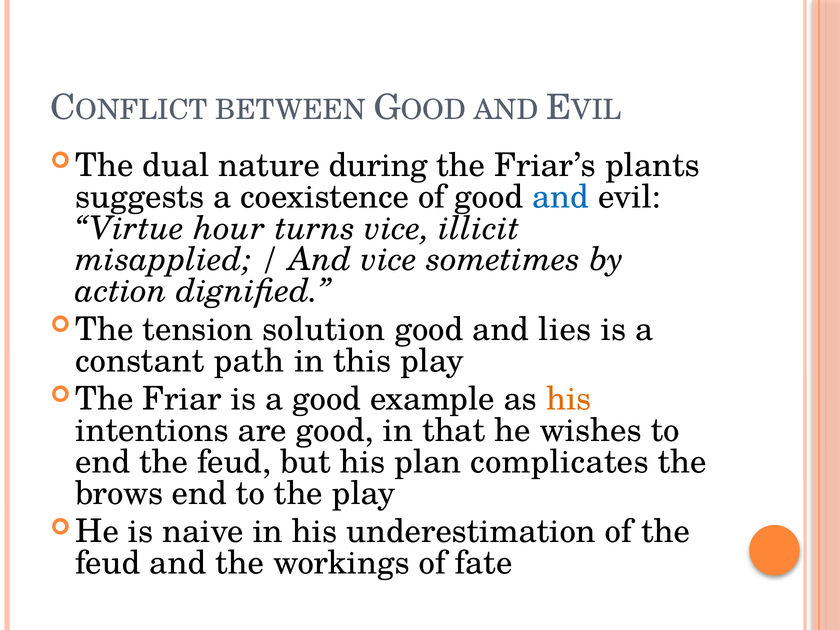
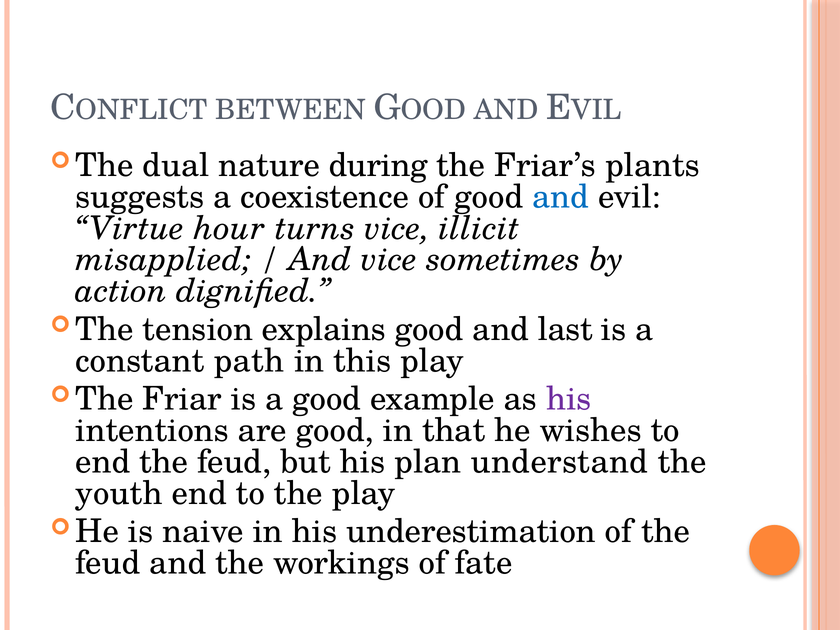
solution: solution -> explains
lies: lies -> last
his at (569, 399) colour: orange -> purple
complicates: complicates -> understand
brows: brows -> youth
